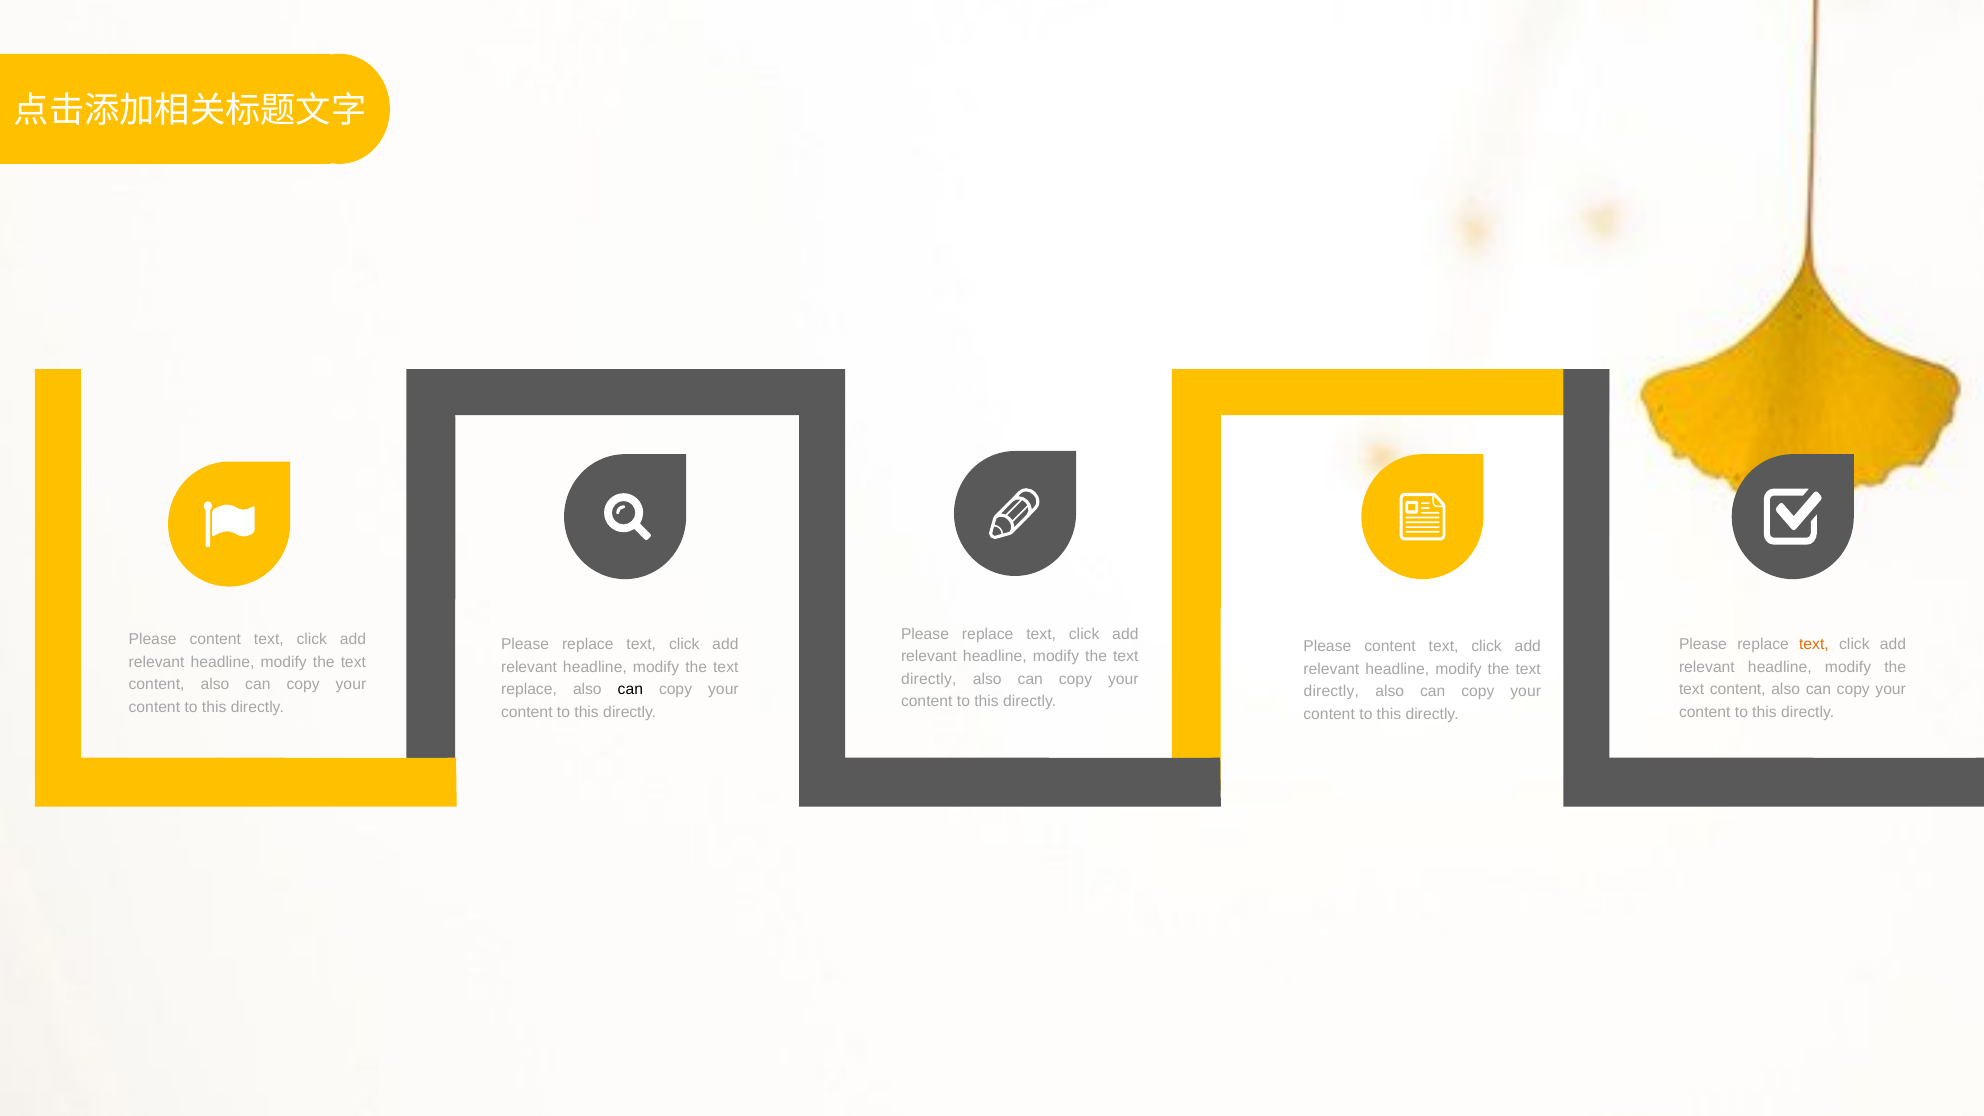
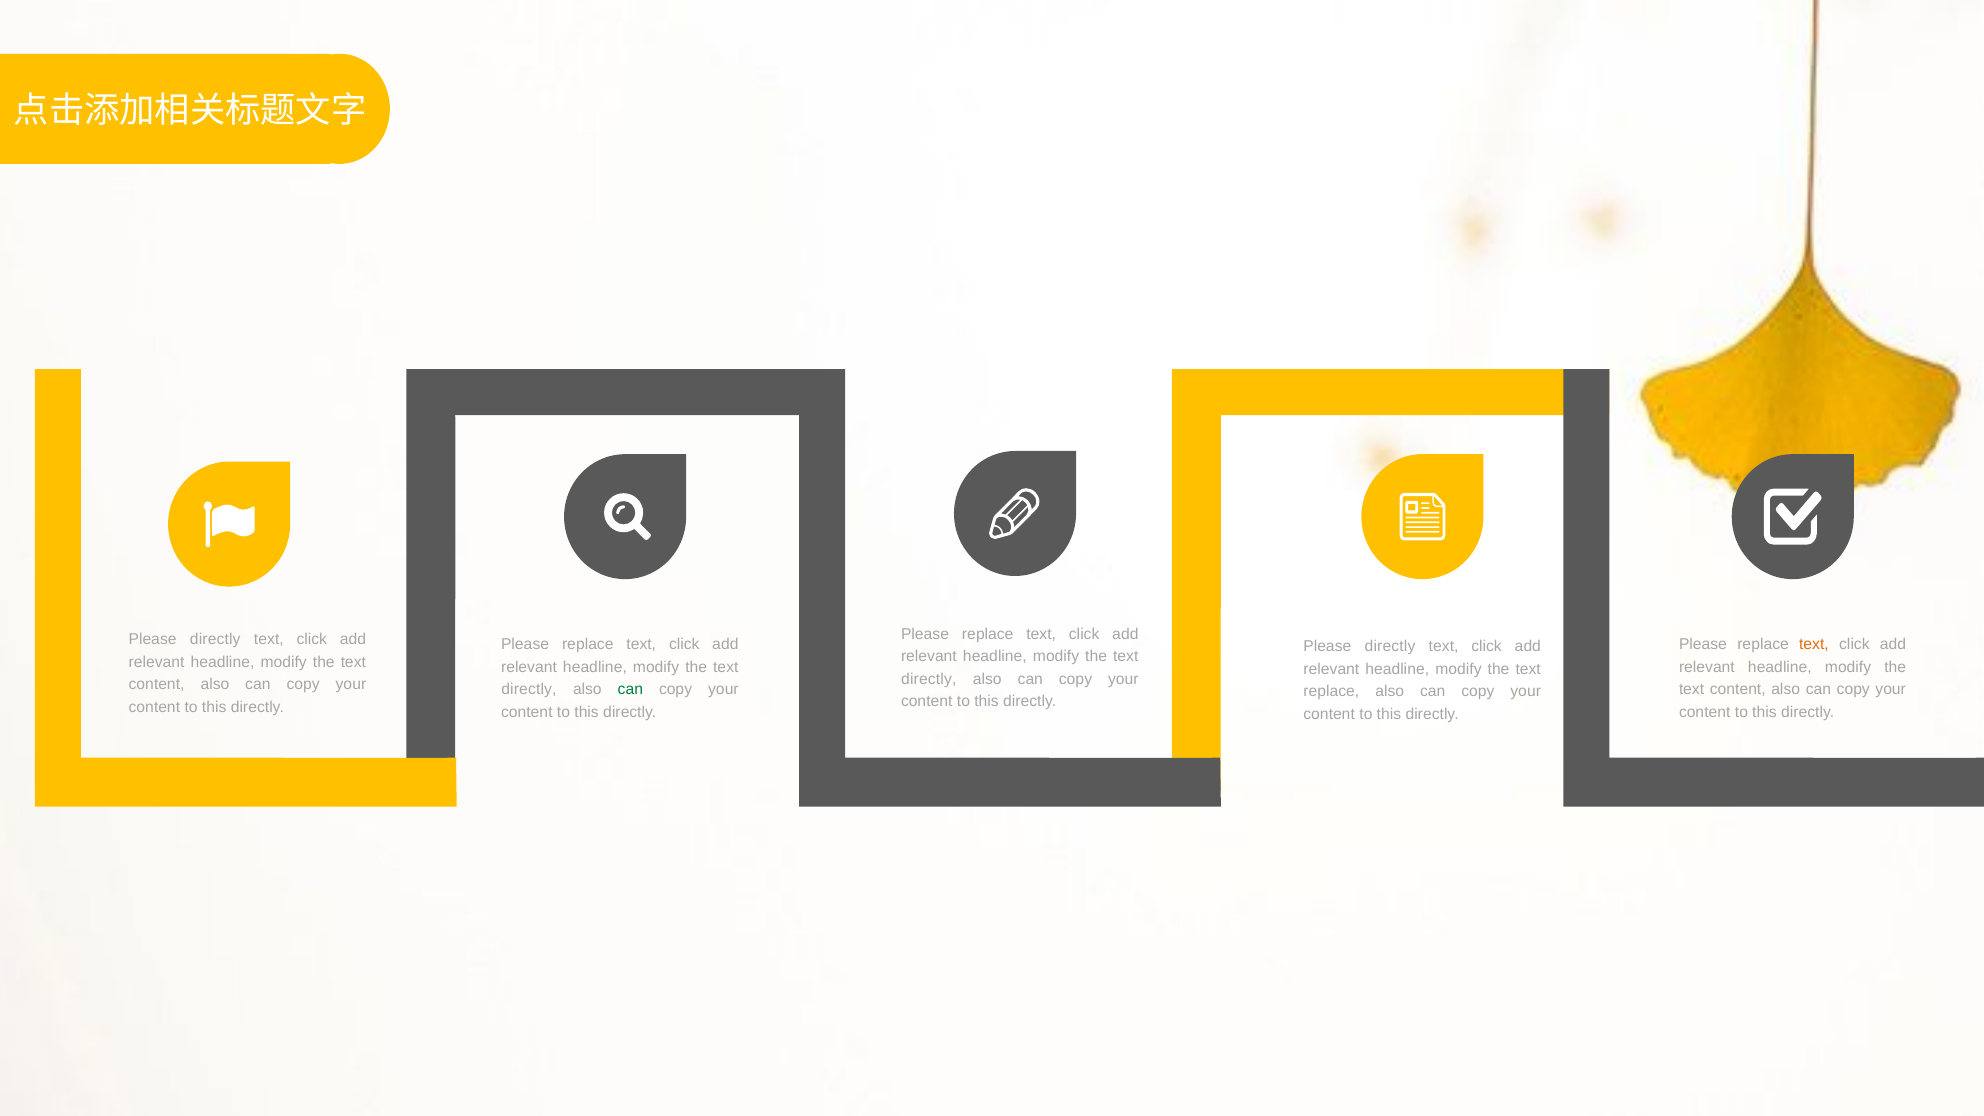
content at (215, 639): content -> directly
content at (1390, 646): content -> directly
replace at (529, 690): replace -> directly
can at (630, 690) colour: black -> green
directly at (1331, 691): directly -> replace
